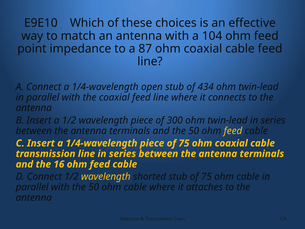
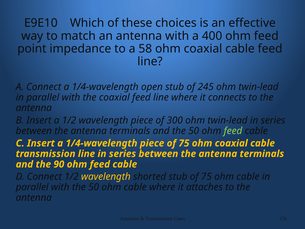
104: 104 -> 400
87: 87 -> 58
434: 434 -> 245
feed at (233, 131) colour: yellow -> light green
16: 16 -> 90
